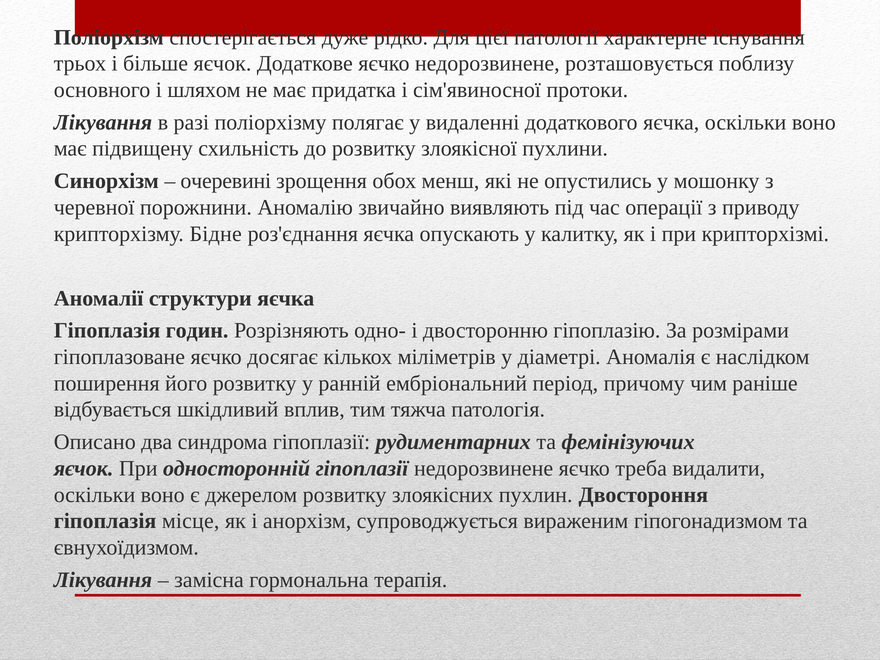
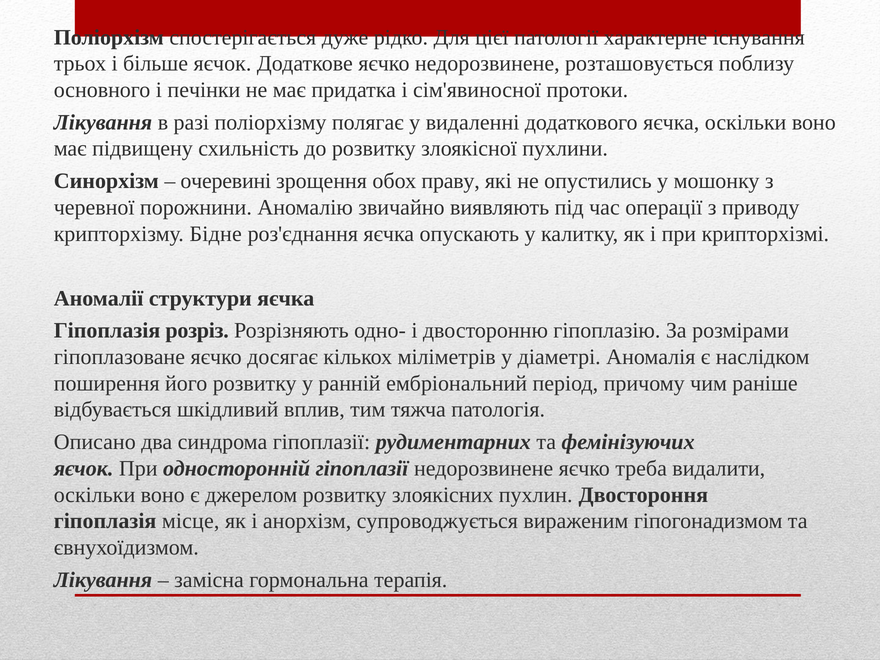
шляхом: шляхом -> печінки
менш: менш -> праву
годин: годин -> розріз
